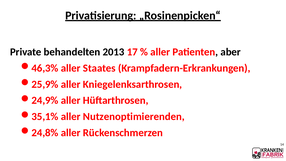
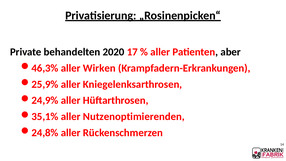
2013: 2013 -> 2020
Staates: Staates -> Wirken
